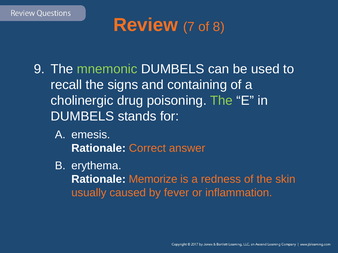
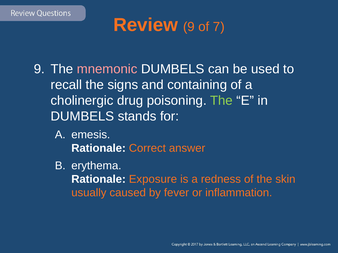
Review 7: 7 -> 9
8: 8 -> 7
mnemonic colour: light green -> pink
Memorize: Memorize -> Exposure
